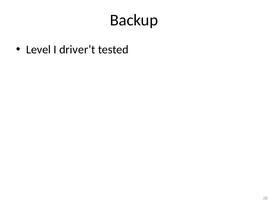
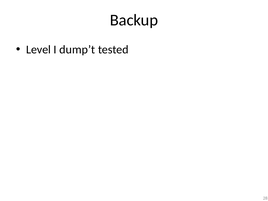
driver’t: driver’t -> dump’t
